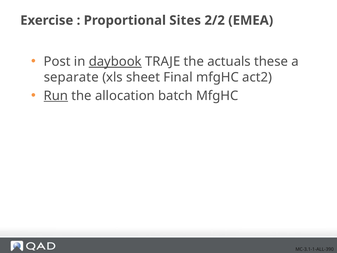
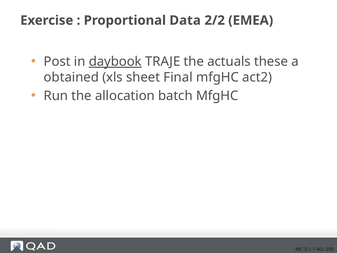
Sites: Sites -> Data
separate: separate -> obtained
Run underline: present -> none
